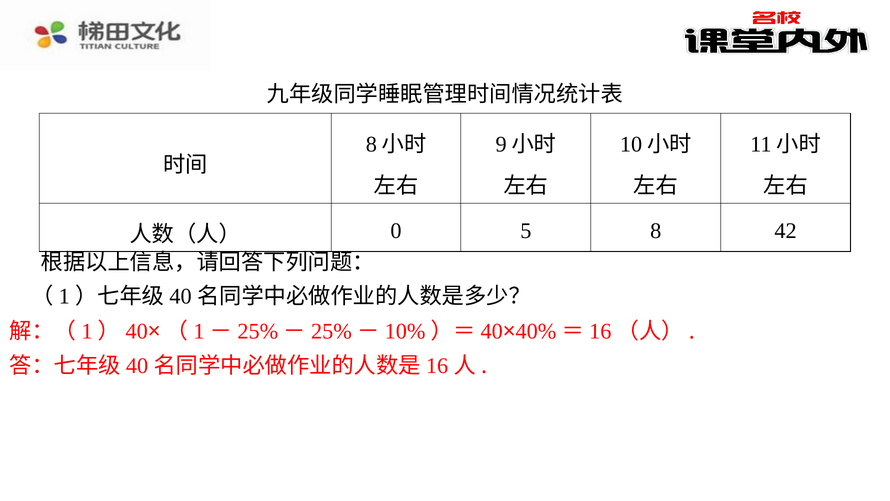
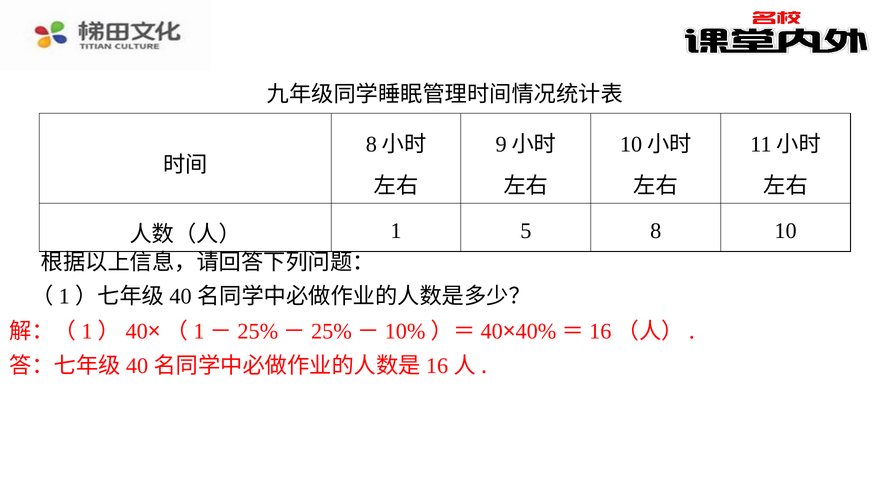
0: 0 -> 1
42: 42 -> 10
